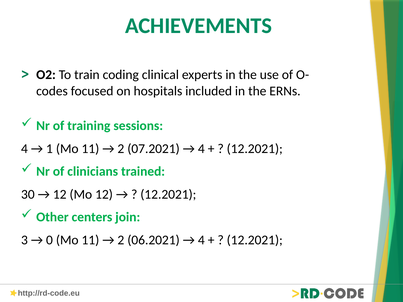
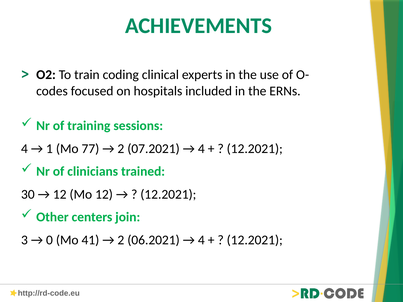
1 Mo 11: 11 -> 77
0 Mo 11: 11 -> 41
